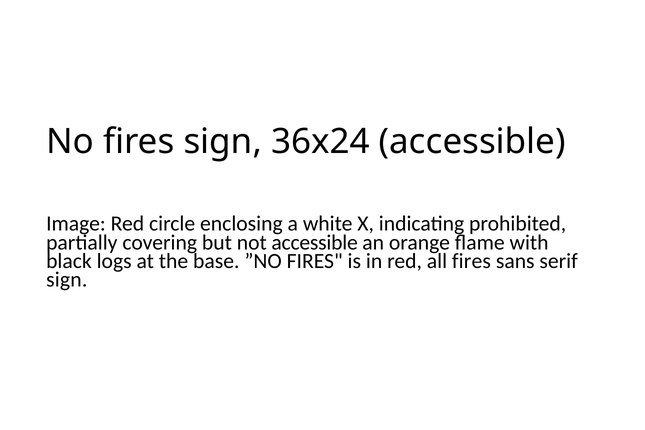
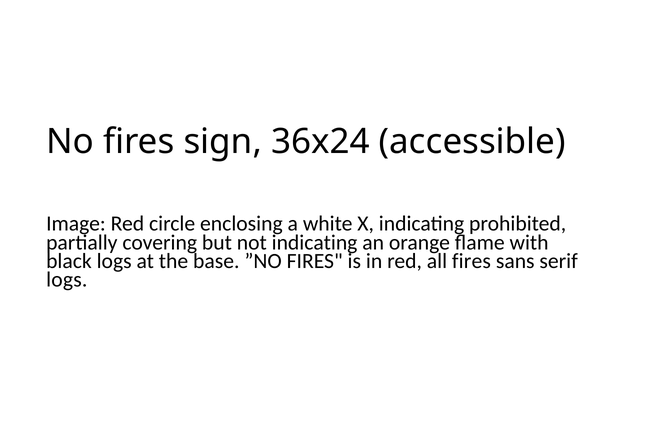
not accessible: accessible -> indicating
sign at (67, 280): sign -> logs
